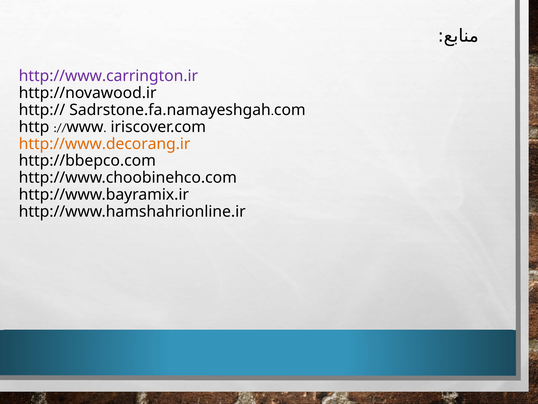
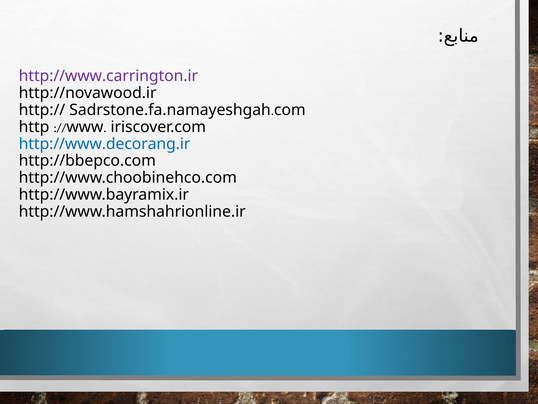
http://www.decorang.ir colour: orange -> blue
